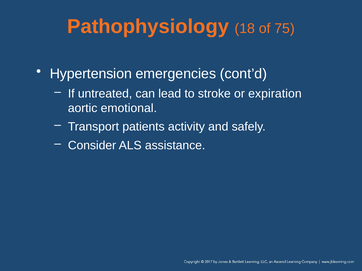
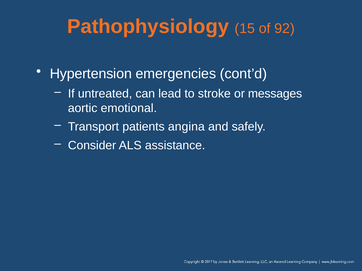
18: 18 -> 15
75: 75 -> 92
expiration: expiration -> messages
activity: activity -> angina
